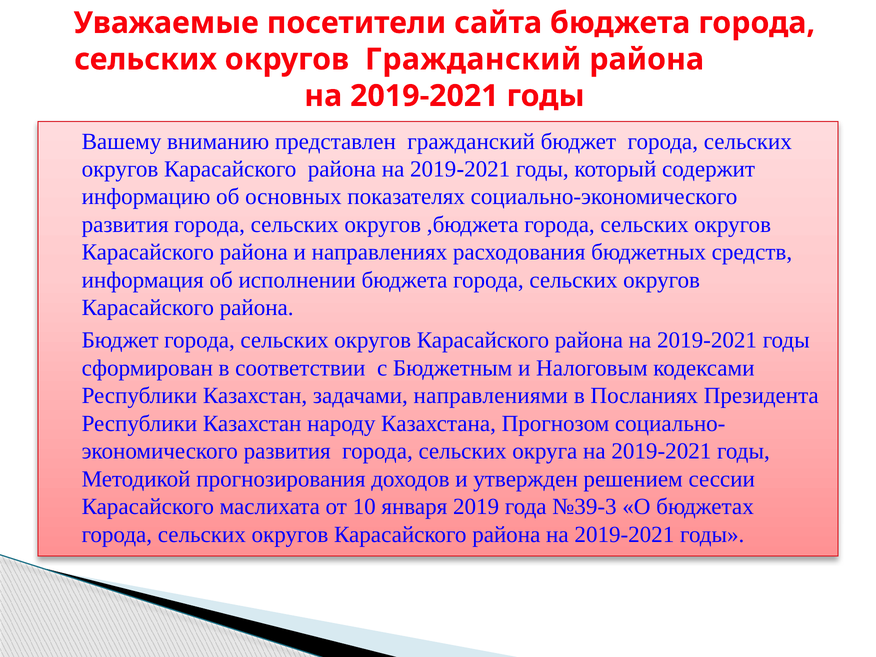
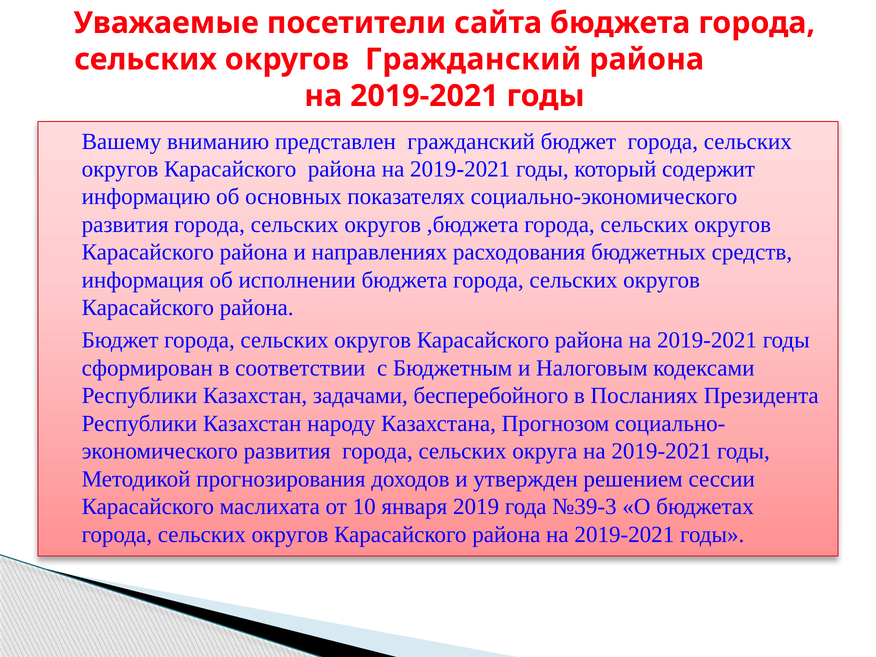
направлениями: направлениями -> бесперебойного
